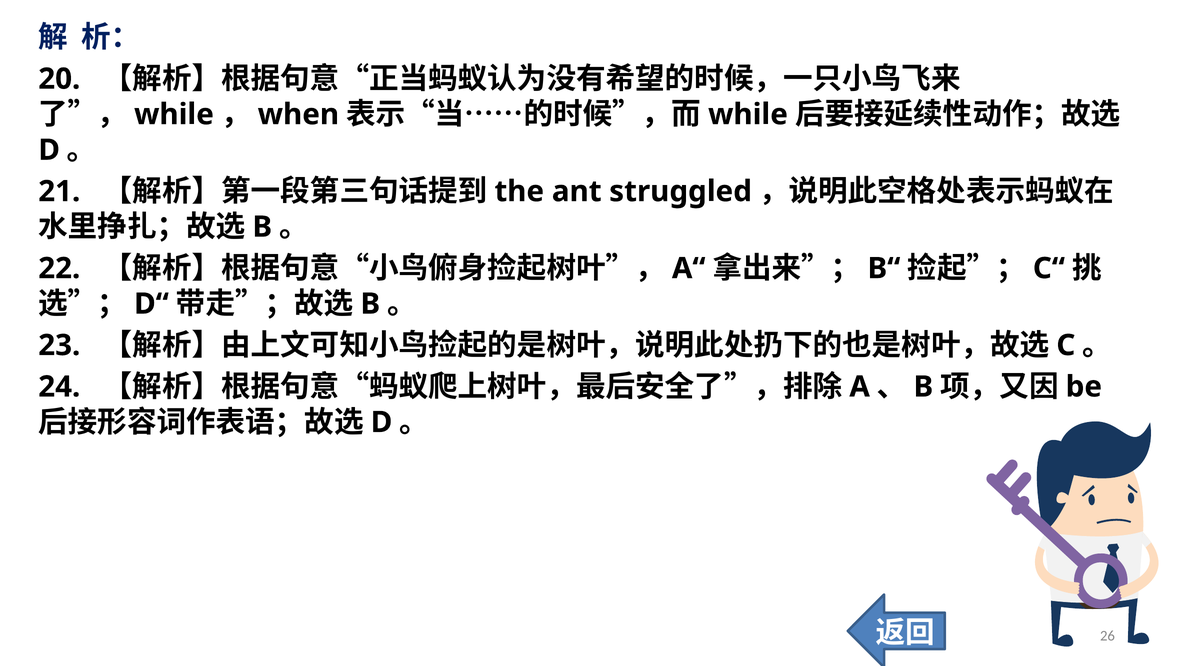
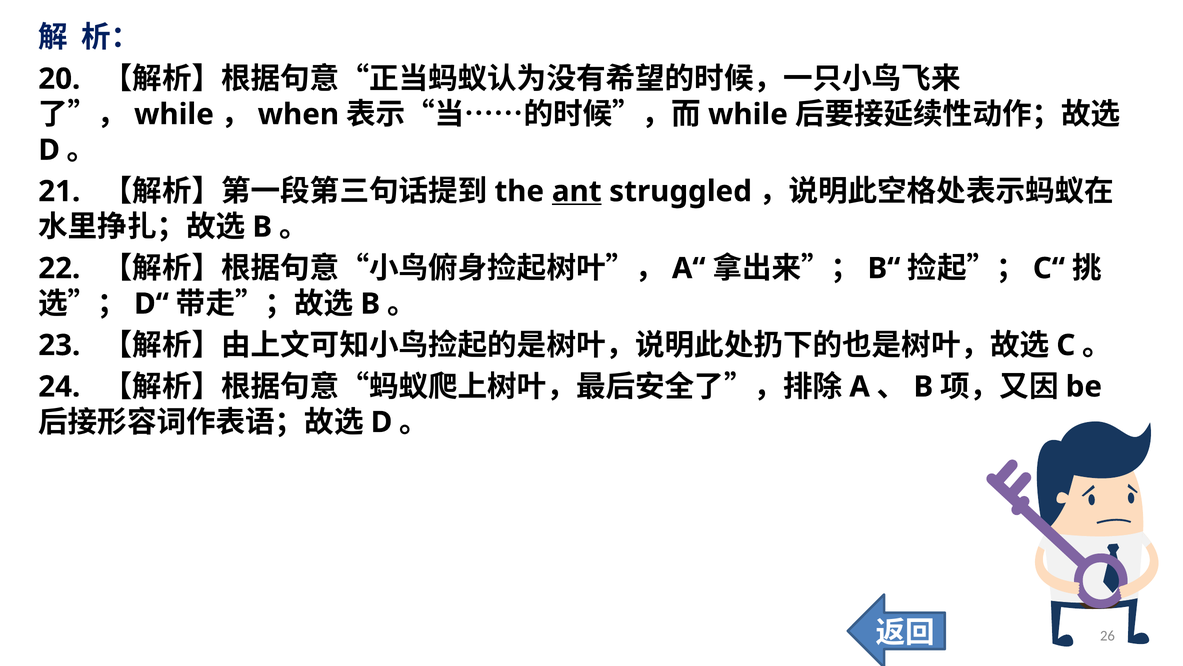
ant underline: none -> present
